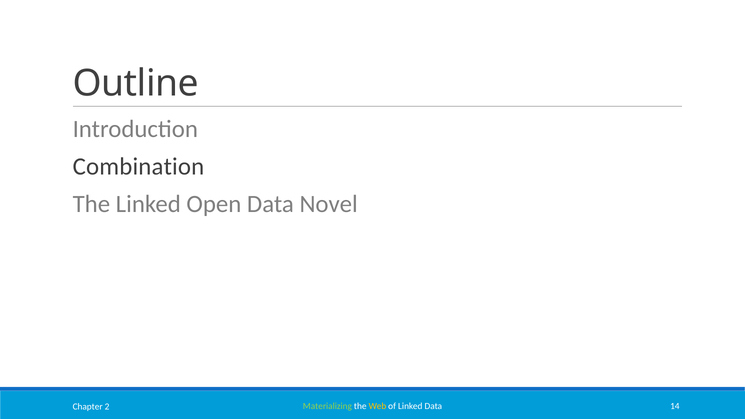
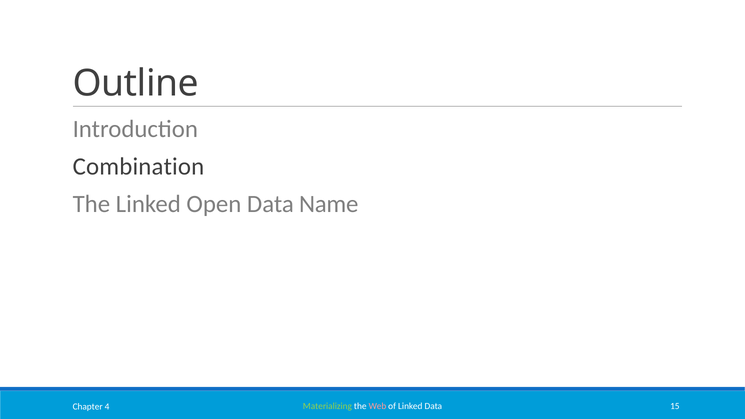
Novel: Novel -> Name
Web colour: yellow -> pink
14: 14 -> 15
2: 2 -> 4
